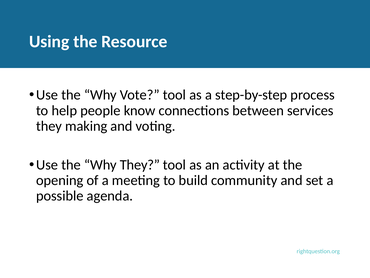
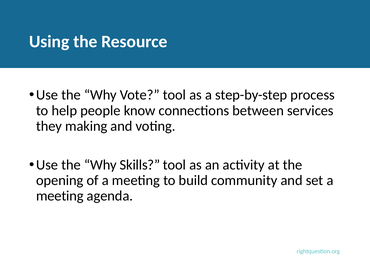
Why They: They -> Skills
possible at (60, 196): possible -> meeting
